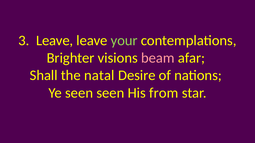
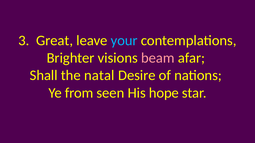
3 Leave: Leave -> Great
your colour: light green -> light blue
Ye seen: seen -> from
from: from -> hope
